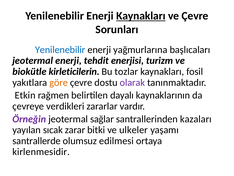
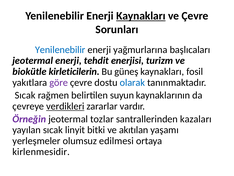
tozlar: tozlar -> güneş
göre colour: orange -> purple
olarak colour: purple -> blue
Etkin at (25, 95): Etkin -> Sıcak
dayalı: dayalı -> suyun
verdikleri underline: none -> present
sağlar: sağlar -> tozlar
zarar: zarar -> linyit
ulkeler: ulkeler -> akıtılan
santrallerde: santrallerde -> yerleşmeler
